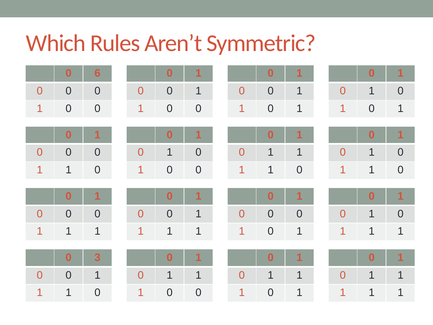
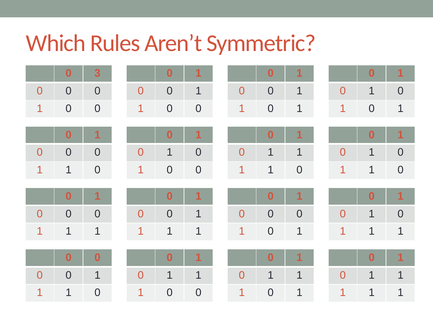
6: 6 -> 3
3 at (97, 257): 3 -> 0
